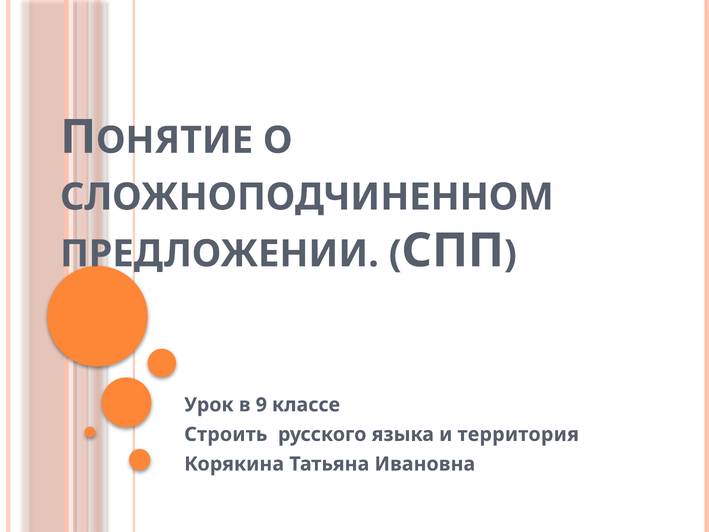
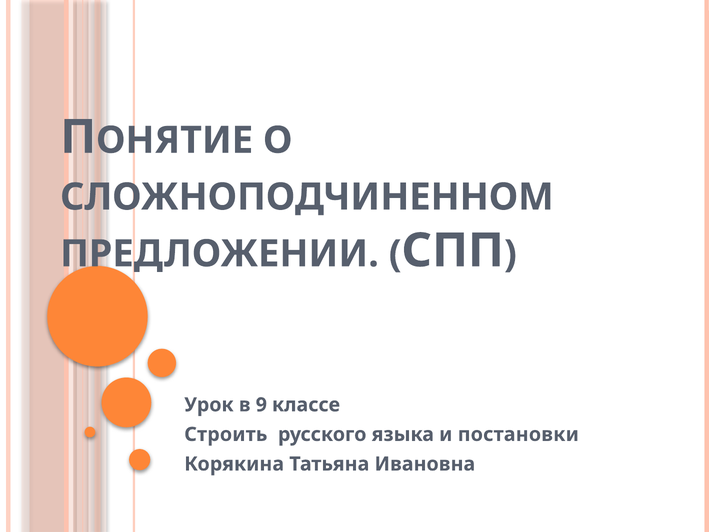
территория: территория -> постановки
